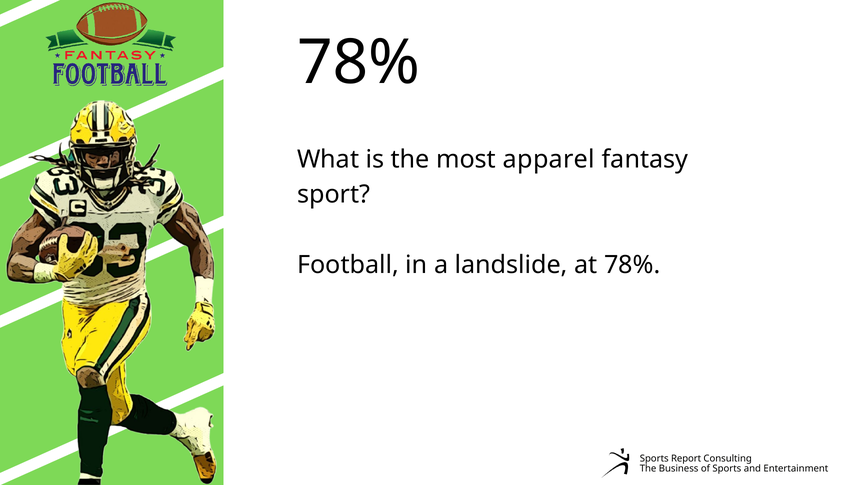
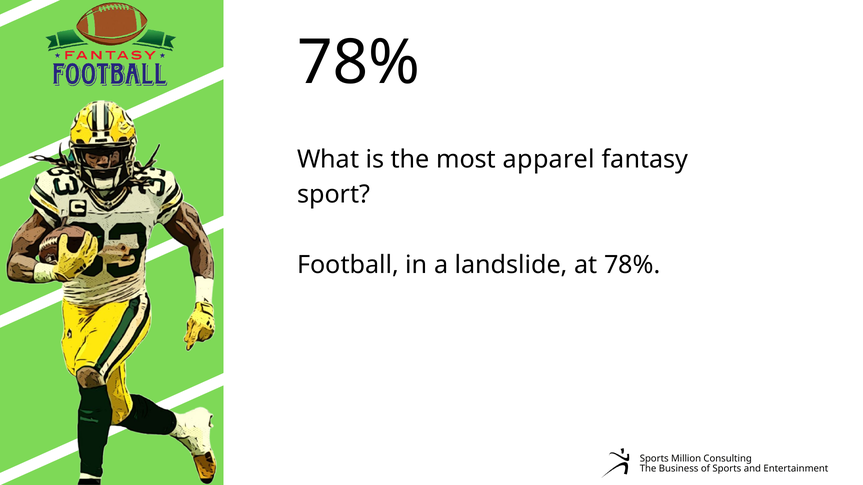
Report: Report -> Million
